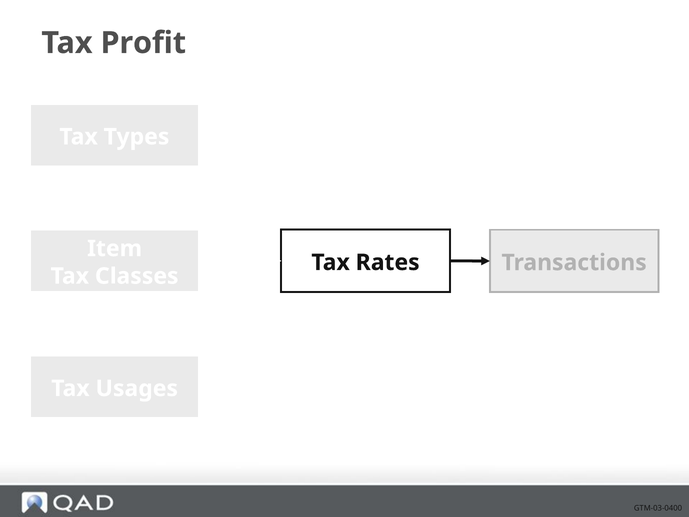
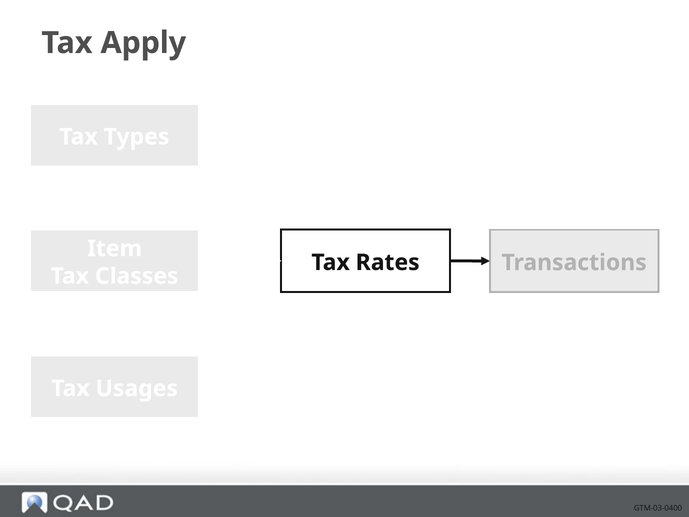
Profit: Profit -> Apply
